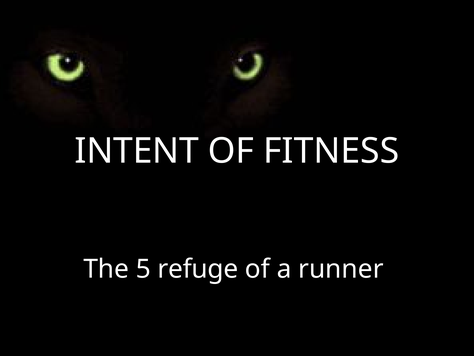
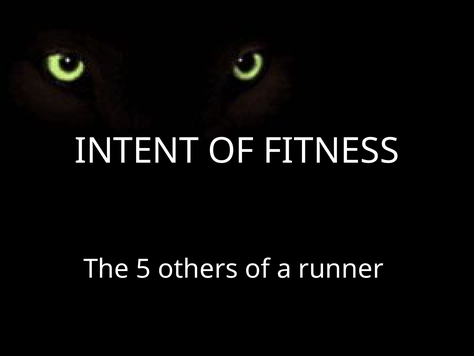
refuge: refuge -> others
